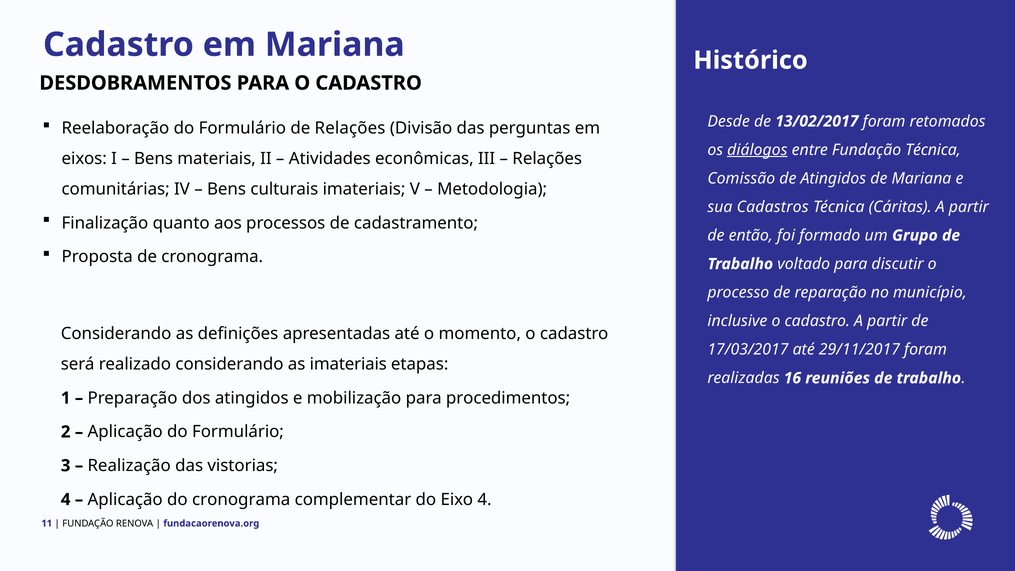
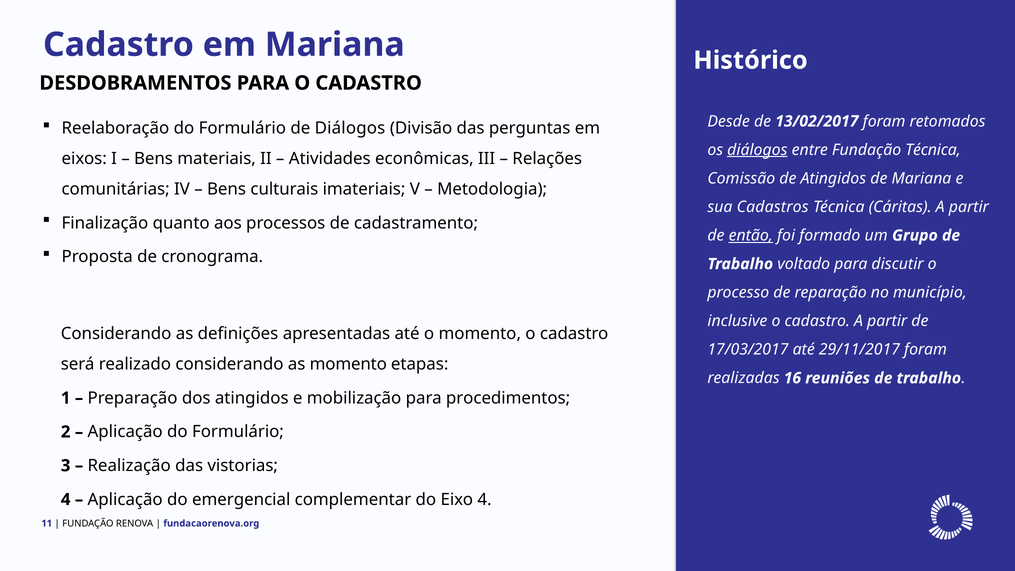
de Relações: Relações -> Diálogos
então underline: none -> present
as imateriais: imateriais -> momento
do cronograma: cronograma -> emergencial
